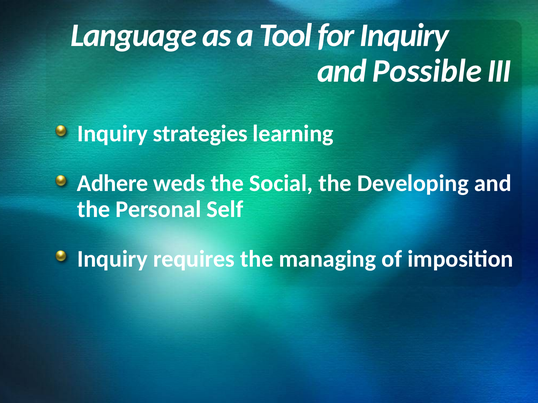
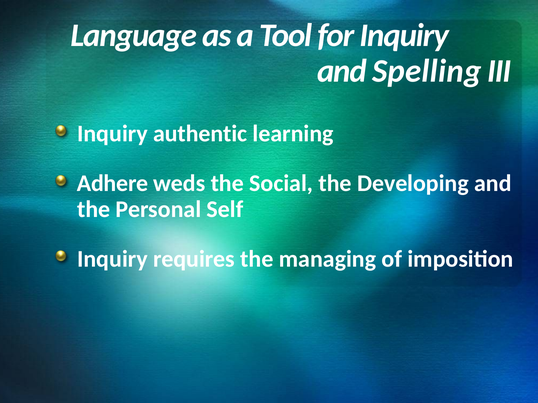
Possible: Possible -> Spelling
strategies: strategies -> authentic
